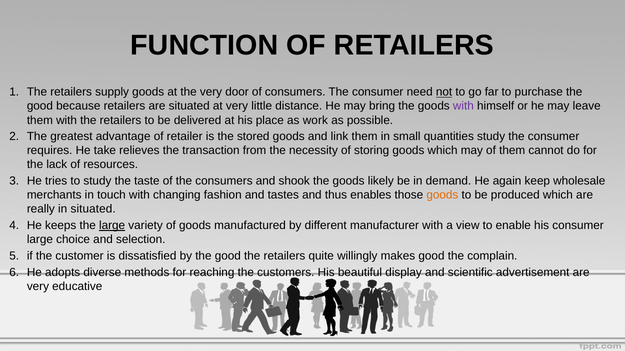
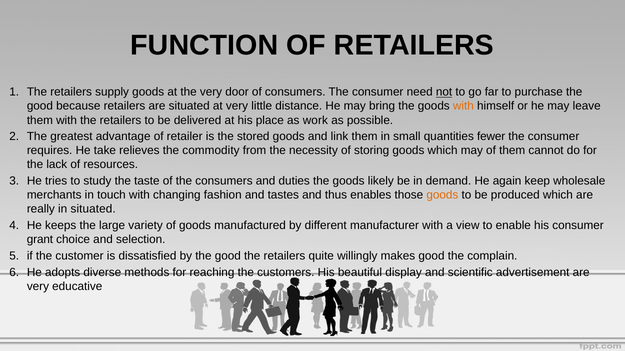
with at (463, 106) colour: purple -> orange
quantities study: study -> fewer
transaction: transaction -> commodity
shook: shook -> duties
large at (112, 226) underline: present -> none
large at (40, 240): large -> grant
